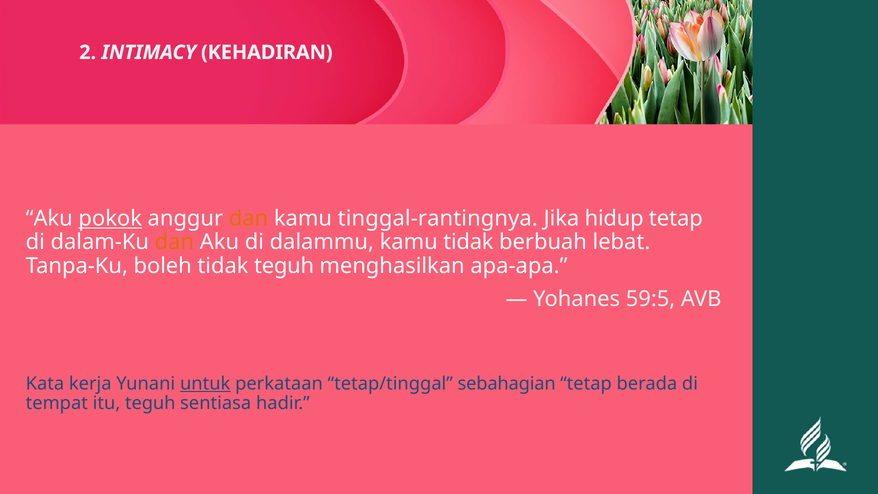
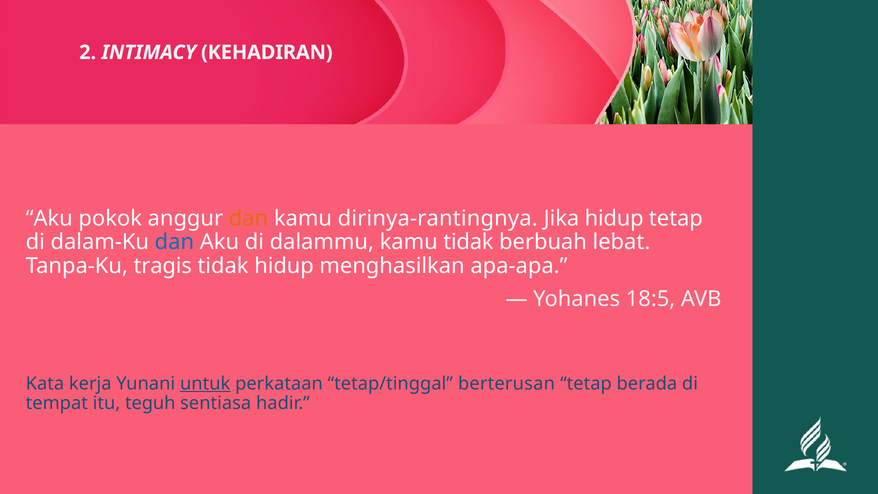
pokok underline: present -> none
tinggal-rantingnya: tinggal-rantingnya -> dirinya-rantingnya
dan at (174, 242) colour: orange -> blue
boleh: boleh -> tragis
tidak teguh: teguh -> hidup
59:5: 59:5 -> 18:5
sebahagian: sebahagian -> berterusan
